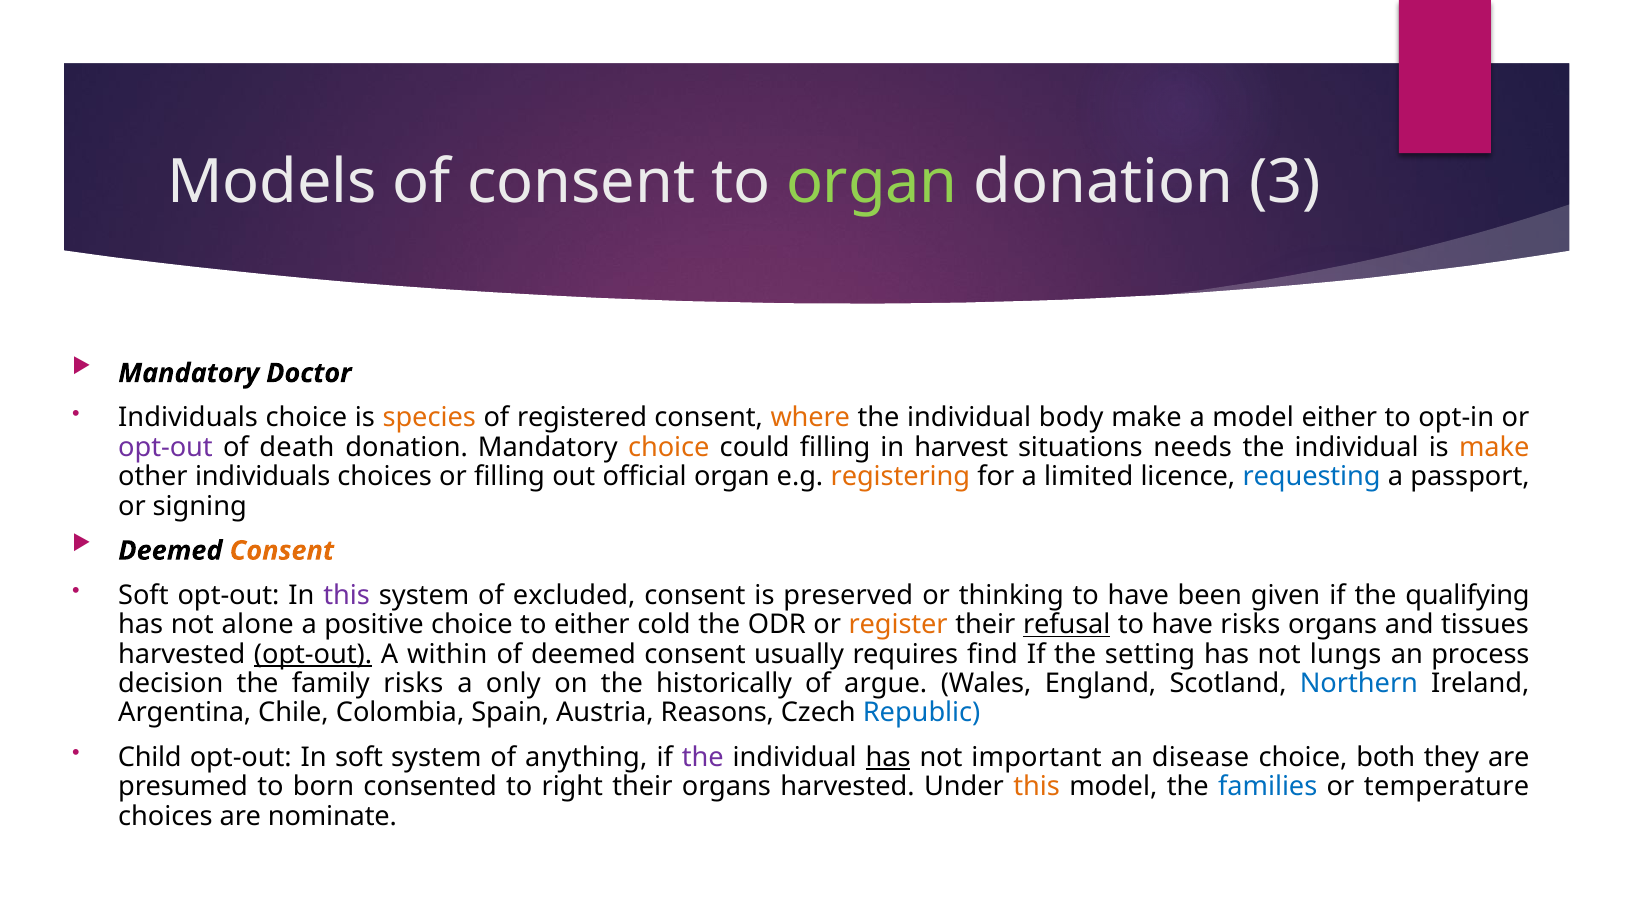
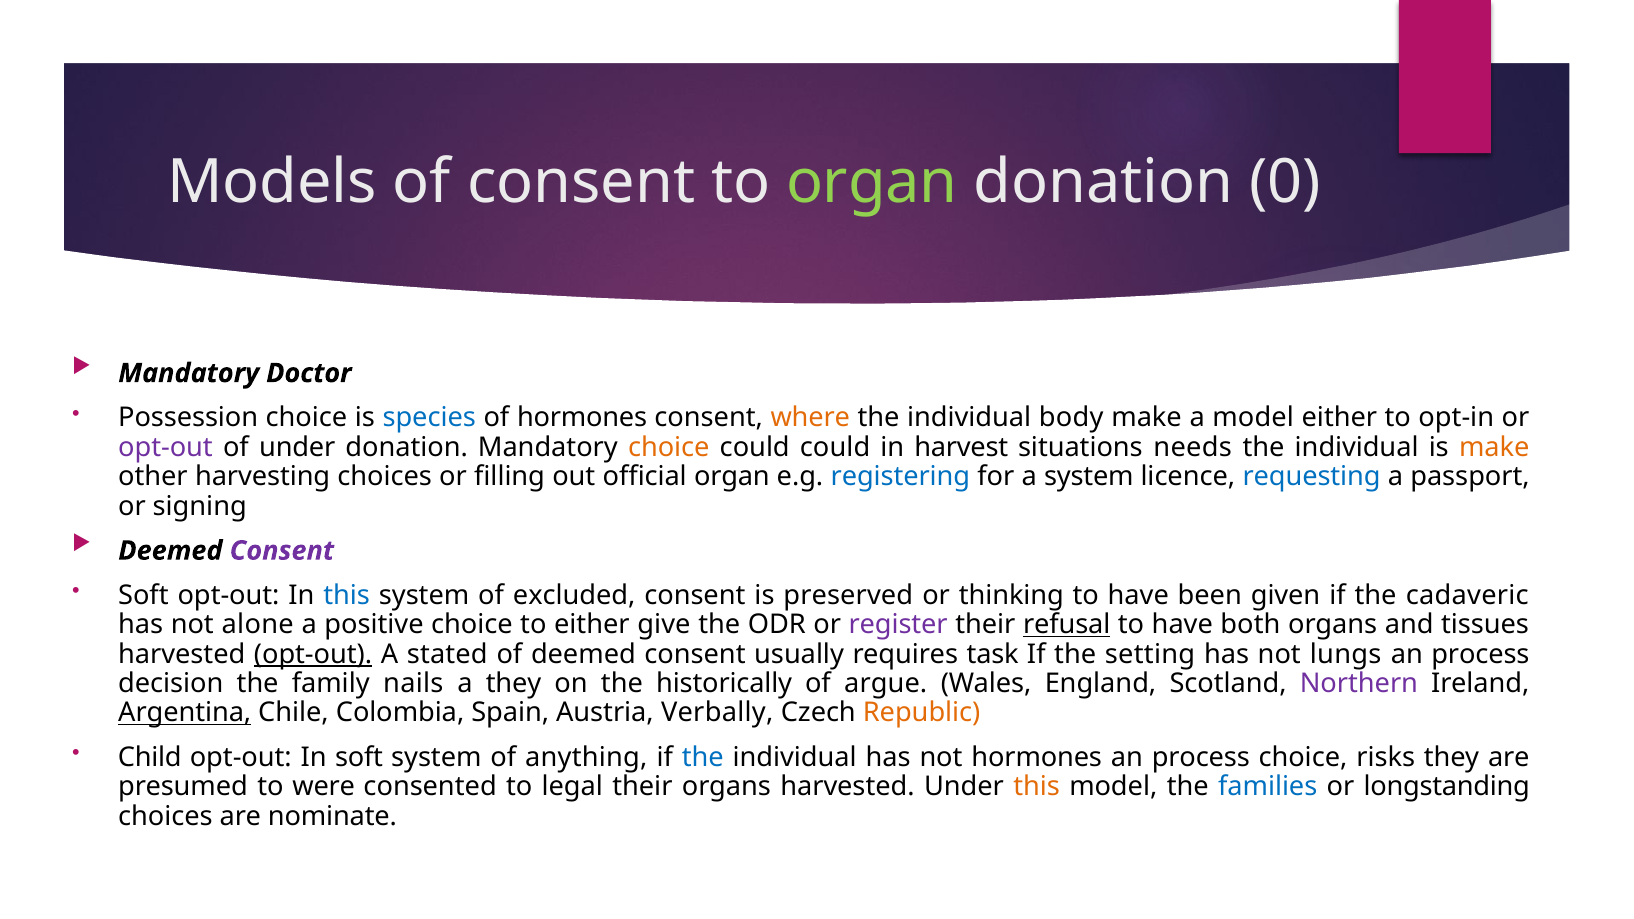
3: 3 -> 0
Individuals at (188, 418): Individuals -> Possession
species colour: orange -> blue
of registered: registered -> hormones
of death: death -> under
could filling: filling -> could
other individuals: individuals -> harvesting
registering colour: orange -> blue
a limited: limited -> system
Consent at (282, 551) colour: orange -> purple
this at (347, 595) colour: purple -> blue
qualifying: qualifying -> cadaveric
cold: cold -> give
register colour: orange -> purple
have risks: risks -> both
within: within -> stated
find: find -> task
family risks: risks -> nails
a only: only -> they
Northern colour: blue -> purple
Argentina underline: none -> present
Reasons: Reasons -> Verbally
Republic colour: blue -> orange
the at (703, 758) colour: purple -> blue
has at (888, 758) underline: present -> none
not important: important -> hormones
disease at (1201, 758): disease -> process
both: both -> risks
born: born -> were
right: right -> legal
temperature: temperature -> longstanding
